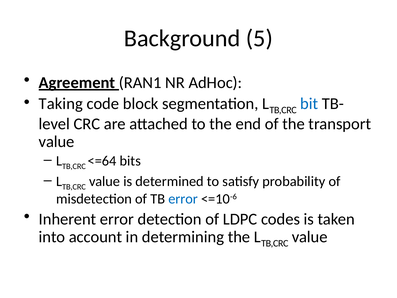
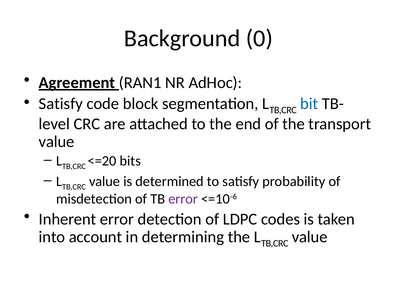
5: 5 -> 0
Taking at (61, 104): Taking -> Satisfy
<=64: <=64 -> <=20
error at (183, 199) colour: blue -> purple
